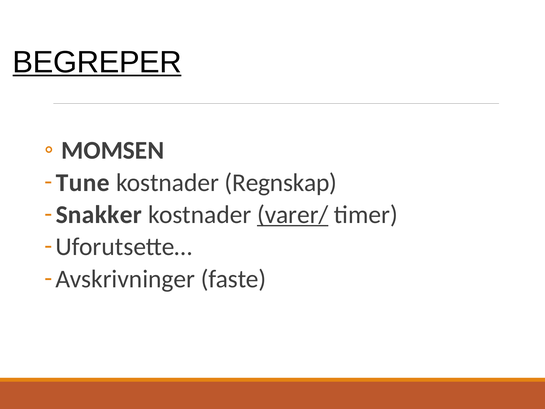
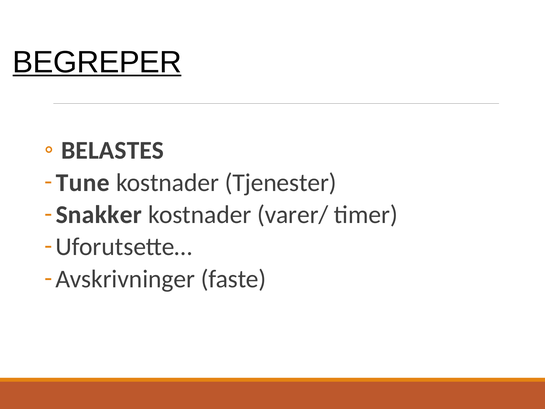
MOMSEN: MOMSEN -> BELASTES
Regnskap: Regnskap -> Tjenester
varer/ underline: present -> none
